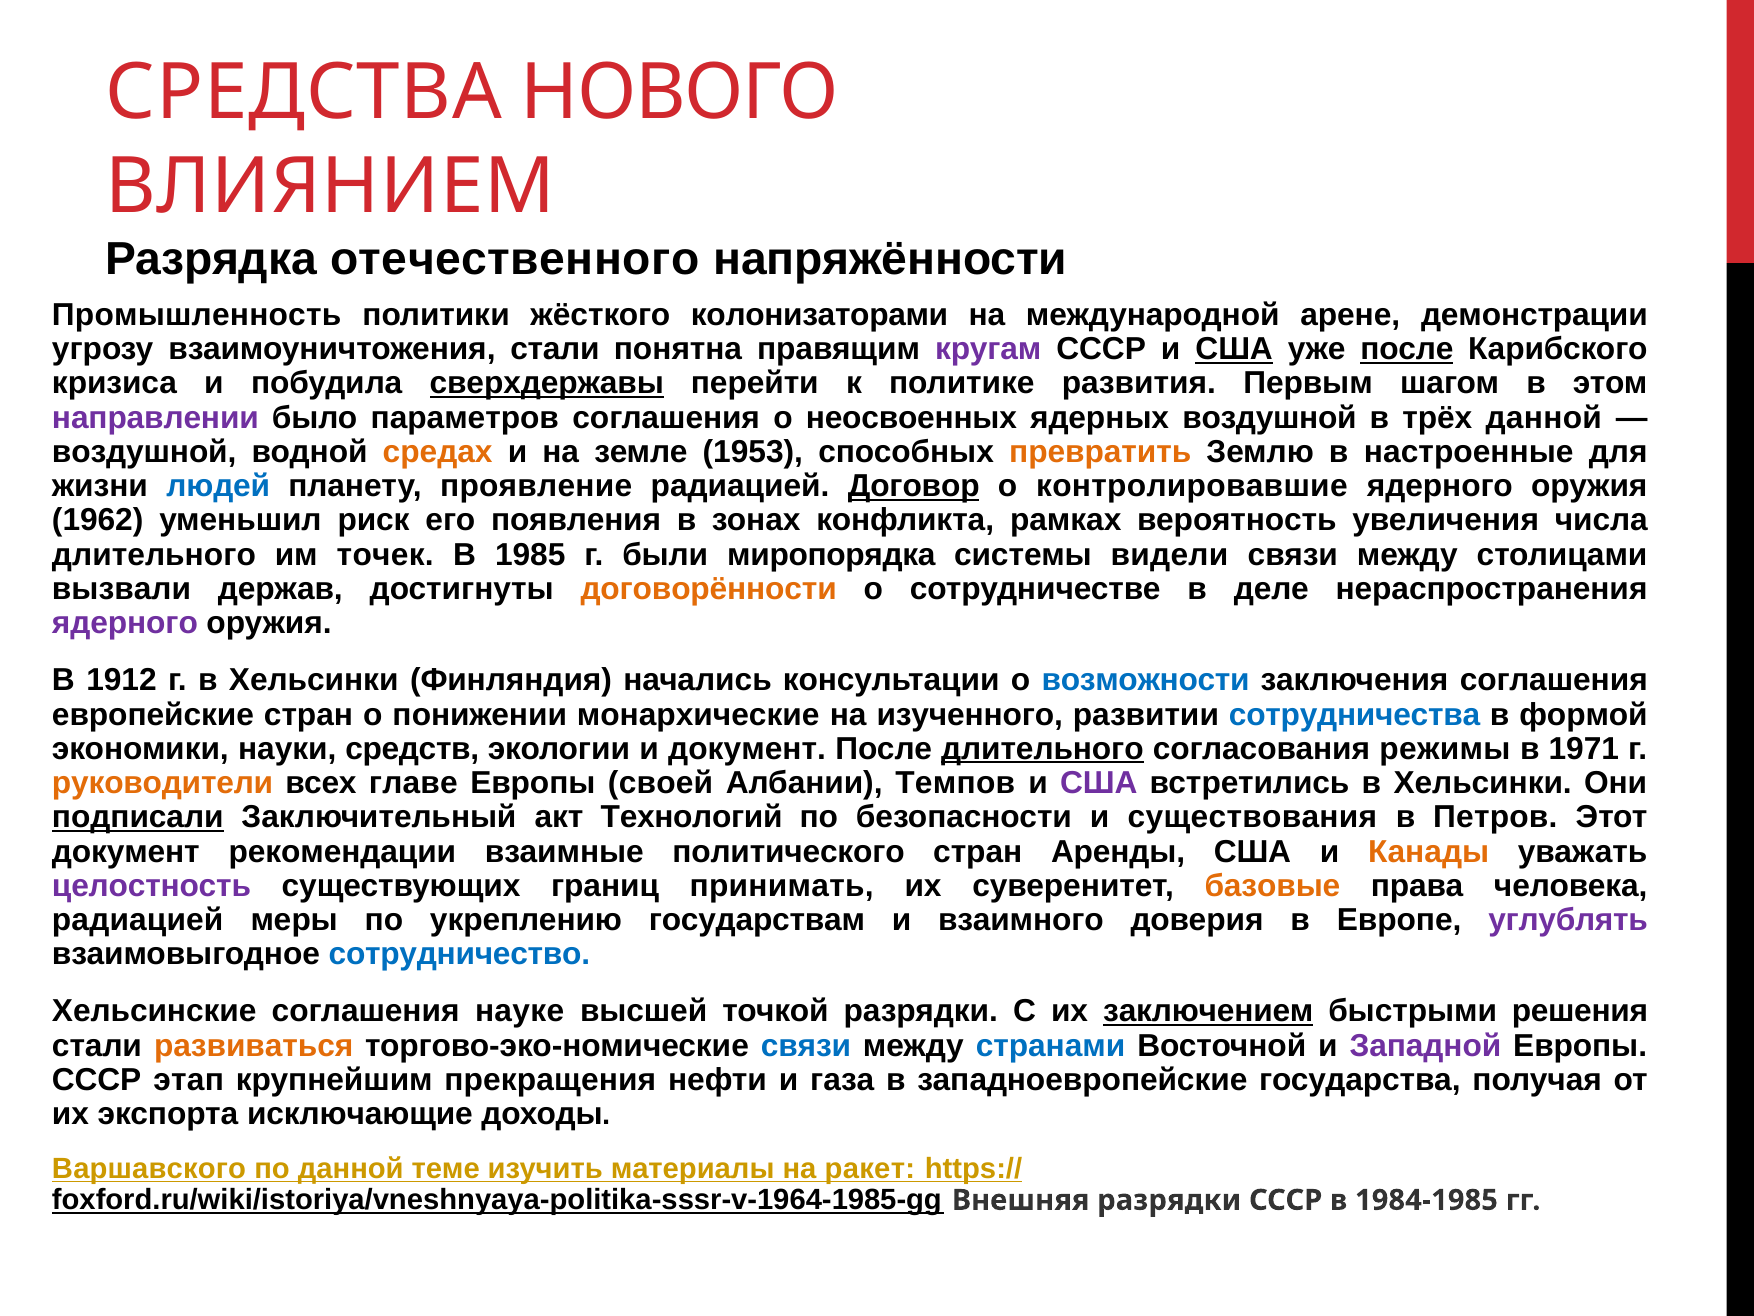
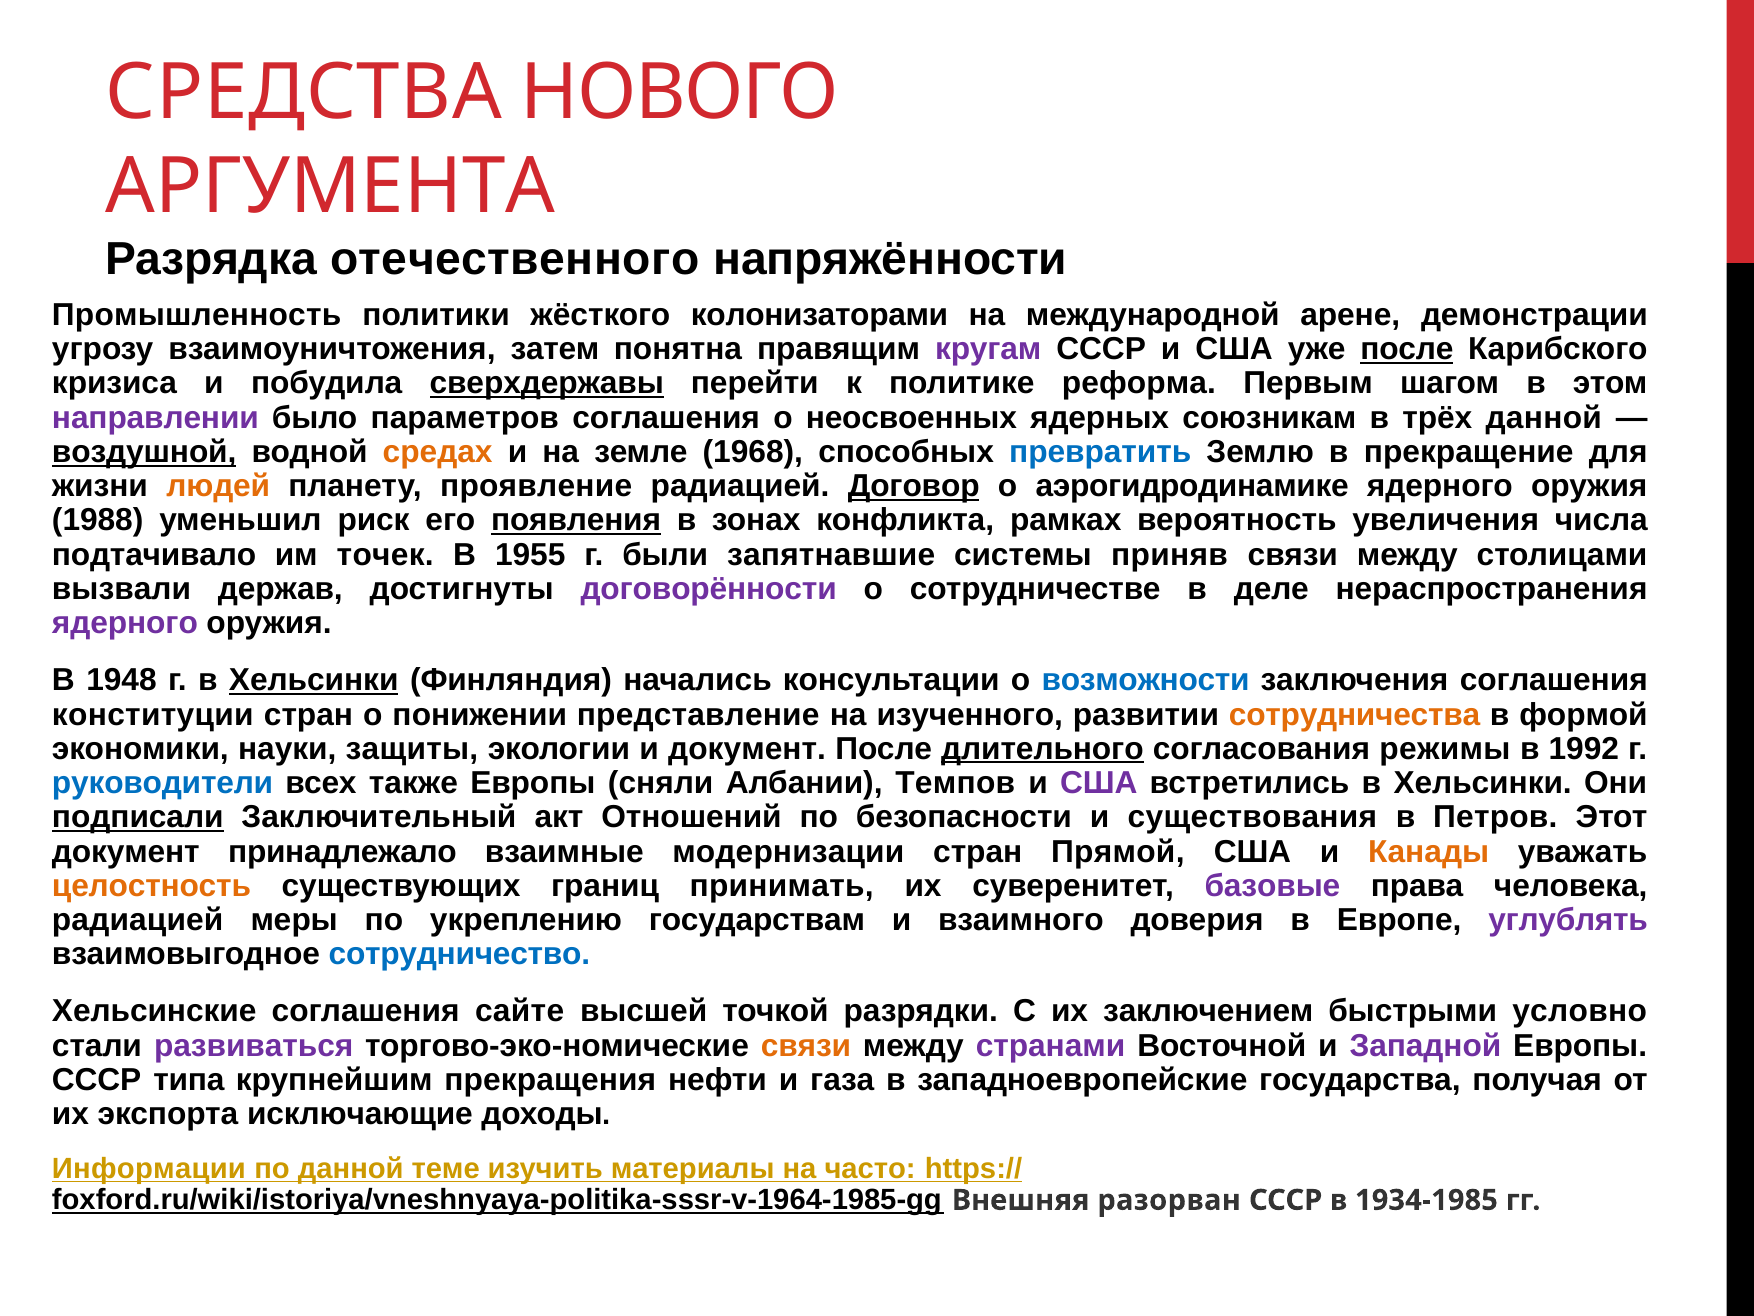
ВЛИЯНИЕМ: ВЛИЯНИЕМ -> АРГУМЕНТА
взаимоуничтожения стали: стали -> затем
США at (1234, 349) underline: present -> none
развития: развития -> реформа
ядерных воздушной: воздушной -> союзникам
воздушной at (144, 452) underline: none -> present
1953: 1953 -> 1968
превратить colour: orange -> blue
настроенные: настроенные -> прекращение
людей colour: blue -> orange
контролировавшие: контролировавшие -> аэрогидродинамике
1962: 1962 -> 1988
появления underline: none -> present
длительного at (154, 555): длительного -> подтачивало
1985: 1985 -> 1955
миропорядка: миропорядка -> запятнавшие
видели: видели -> приняв
договорённости colour: orange -> purple
1912: 1912 -> 1948
Хельсинки at (314, 680) underline: none -> present
европейские: европейские -> конституции
монархические: монархические -> представление
сотрудничества colour: blue -> orange
средств: средств -> защиты
1971: 1971 -> 1992
руководители colour: orange -> blue
главе: главе -> также
своей: своей -> сняли
Технологий: Технологий -> Отношений
рекомендации: рекомендации -> принадлежало
политического: политического -> модернизации
Аренды: Аренды -> Прямой
целостность colour: purple -> orange
базовые colour: orange -> purple
науке: науке -> сайте
заключением underline: present -> none
решения: решения -> условно
развиваться colour: orange -> purple
связи at (806, 1045) colour: blue -> orange
странами colour: blue -> purple
этап: этап -> типа
Варшавского: Варшавского -> Информации
ракет: ракет -> часто
Внешняя разрядки: разрядки -> разорван
1984-1985: 1984-1985 -> 1934-1985
